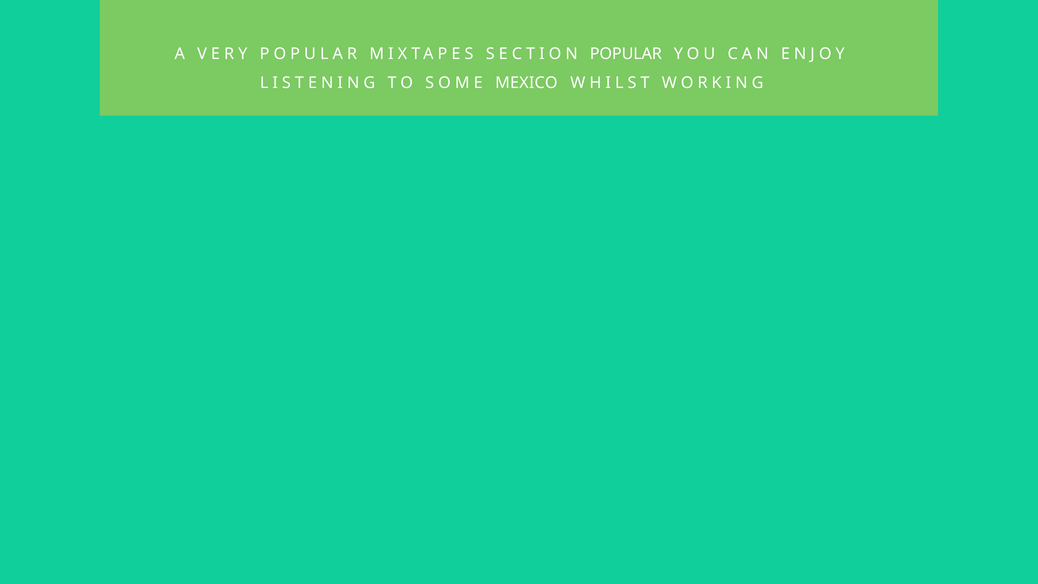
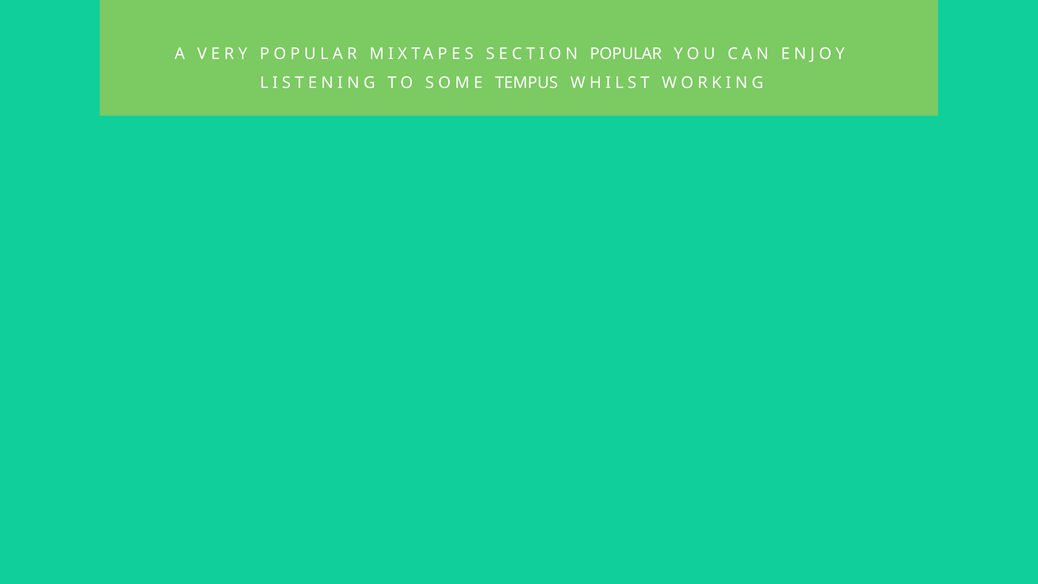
MEXICO: MEXICO -> TEMPUS
